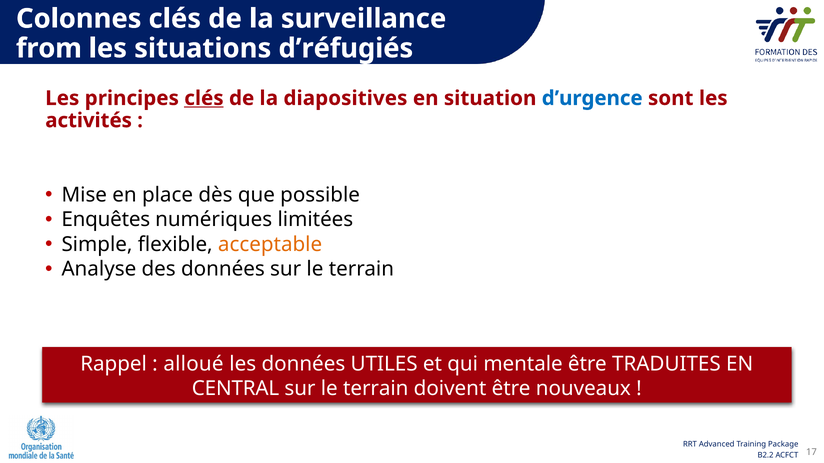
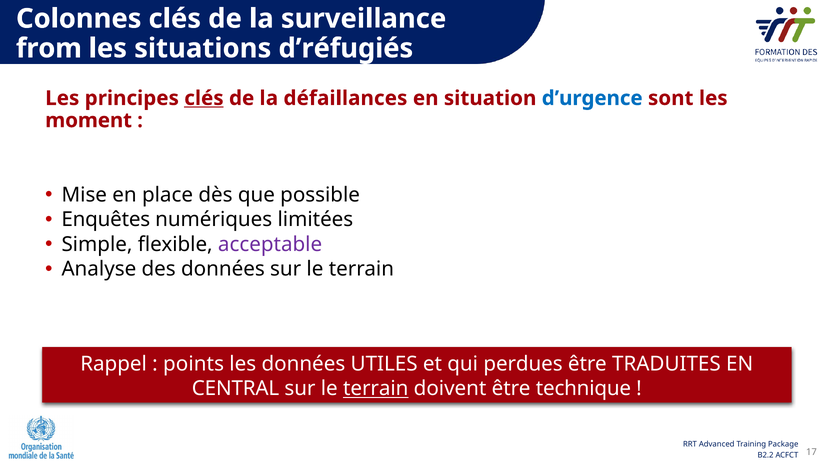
diapositives: diapositives -> défaillances
activités: activités -> moment
acceptable colour: orange -> purple
alloué: alloué -> points
mentale: mentale -> perdues
terrain at (376, 389) underline: none -> present
nouveaux: nouveaux -> technique
